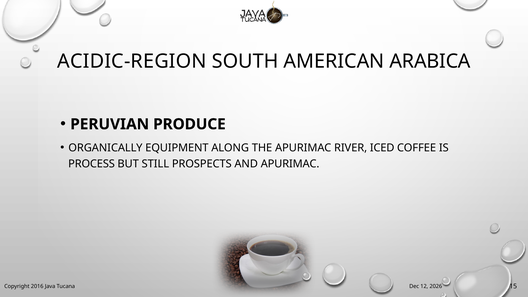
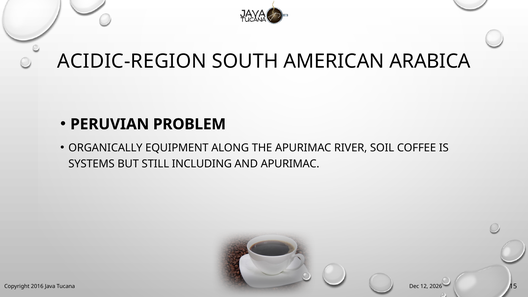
PRODUCE: PRODUCE -> PROBLEM
ICED: ICED -> SOIL
PROCESS: PROCESS -> SYSTEMS
PROSPECTS: PROSPECTS -> INCLUDING
